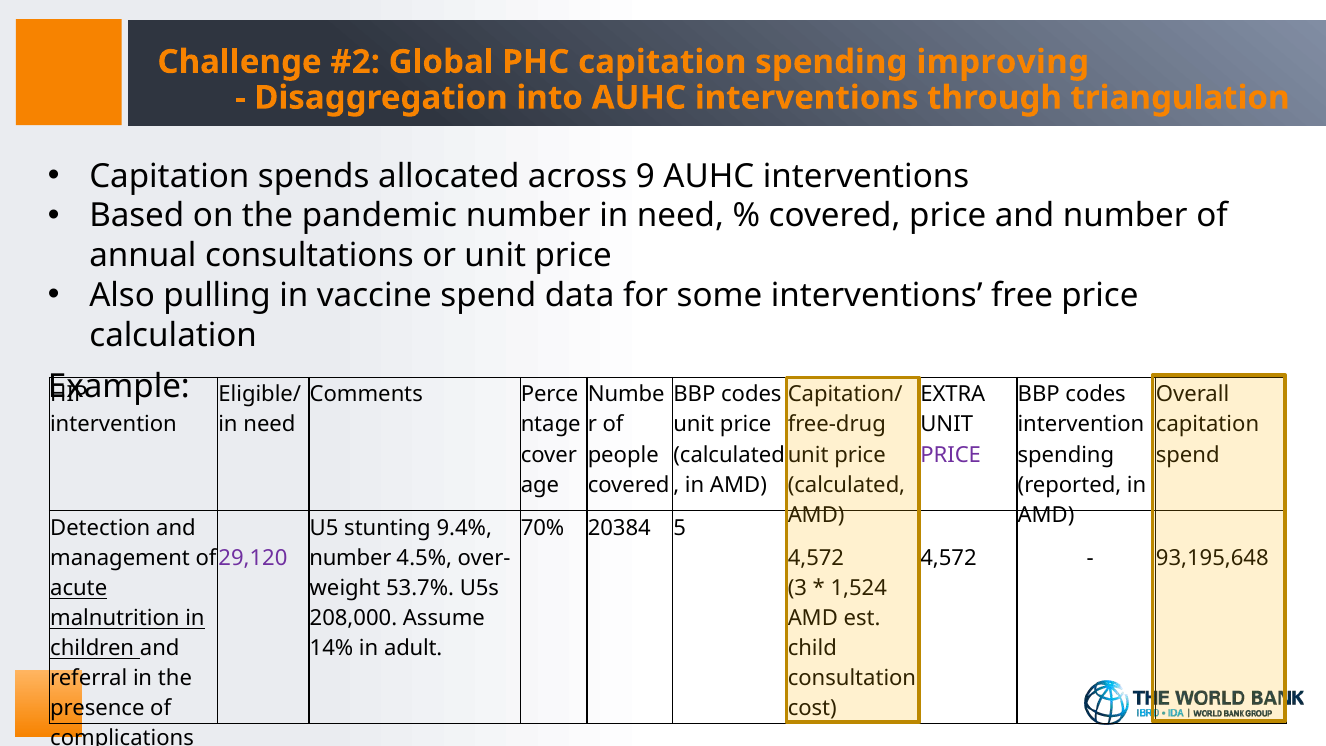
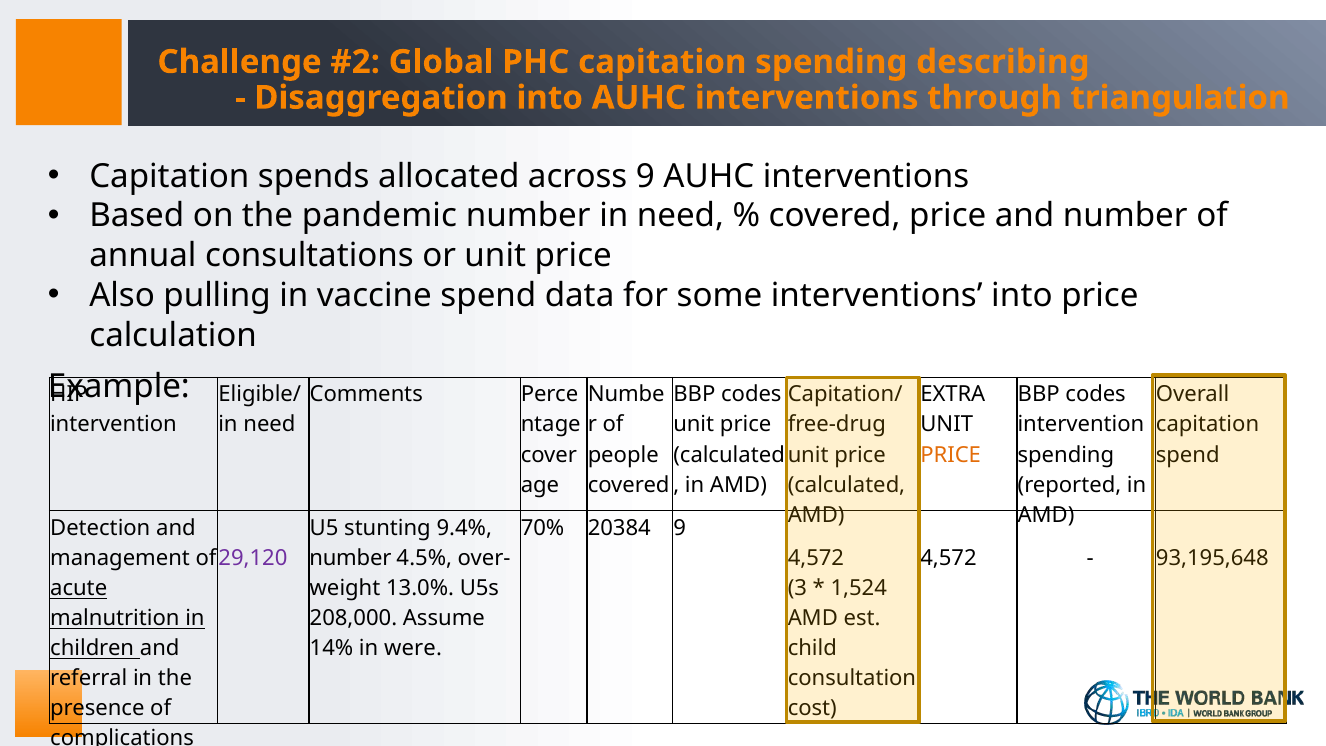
improving: improving -> describing
interventions free: free -> into
PRICE at (951, 455) colour: purple -> orange
20384 5: 5 -> 9
53.7%: 53.7% -> 13.0%
adult: adult -> were
